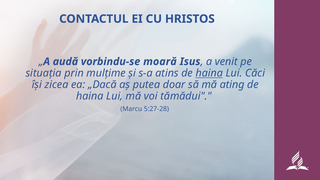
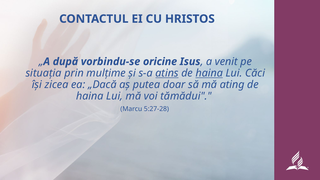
audă: audă -> după
moară: moară -> oricine
atins underline: none -> present
